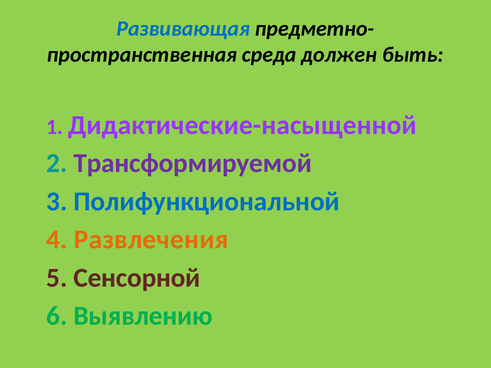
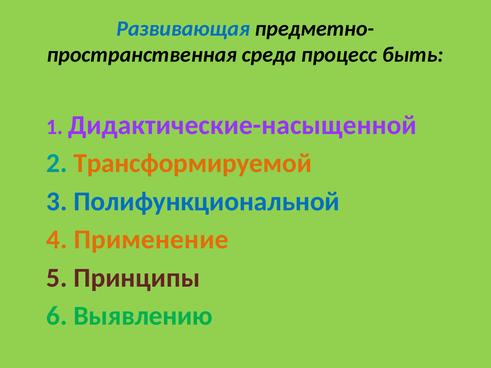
должен: должен -> процесс
Трансформируемой colour: purple -> orange
Развлечения: Развлечения -> Применение
Сенсорной: Сенсорной -> Принципы
